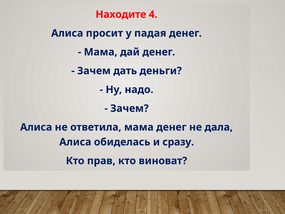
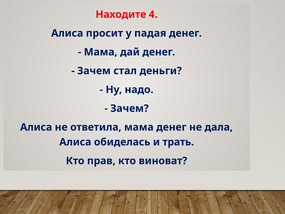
дать: дать -> стал
сразу: сразу -> трать
